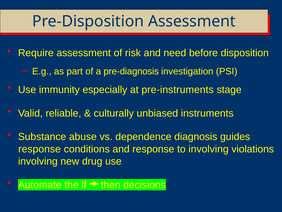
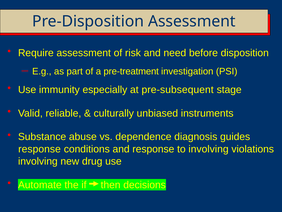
pre-diagnosis: pre-diagnosis -> pre-treatment
pre-instruments: pre-instruments -> pre-subsequent
